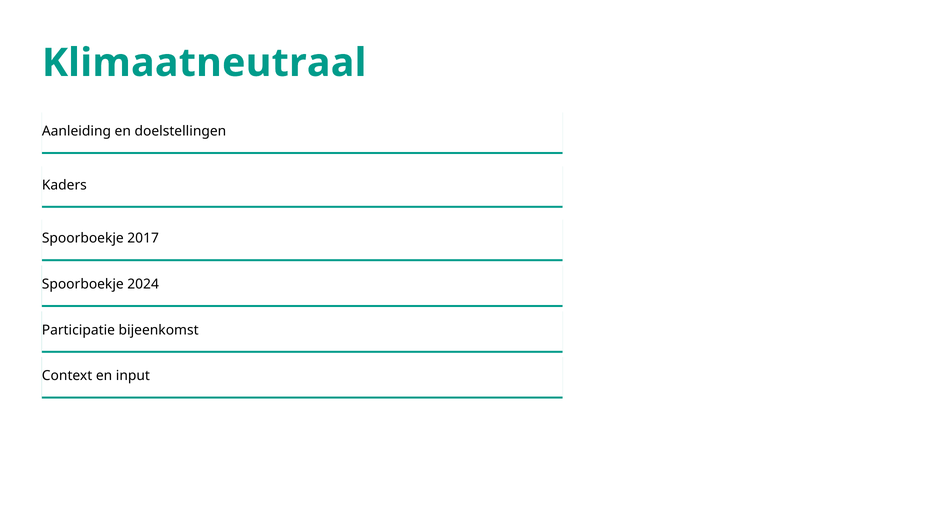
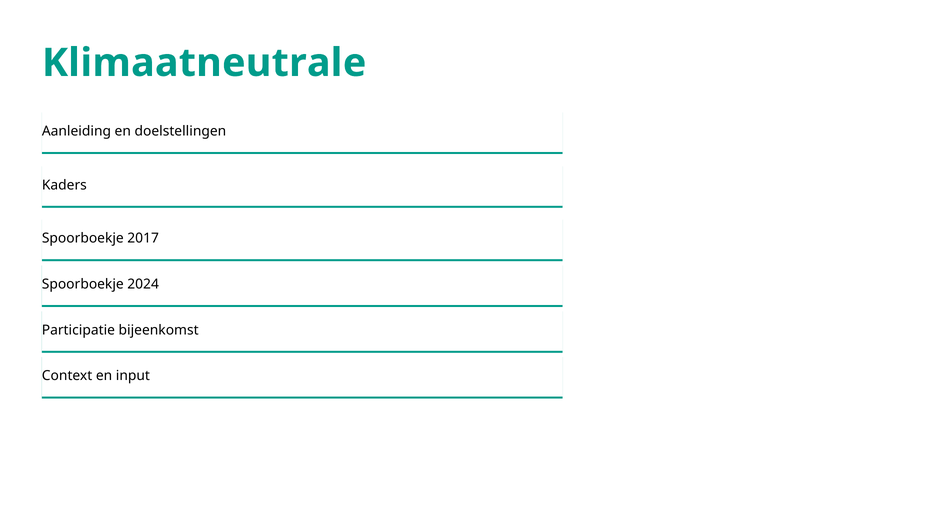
Klimaatneutraal: Klimaatneutraal -> Klimaatneutrale
